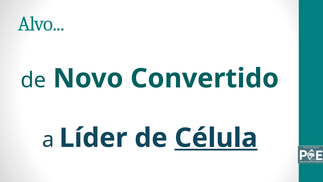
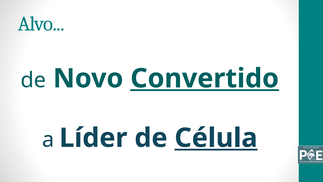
Convertido underline: none -> present
